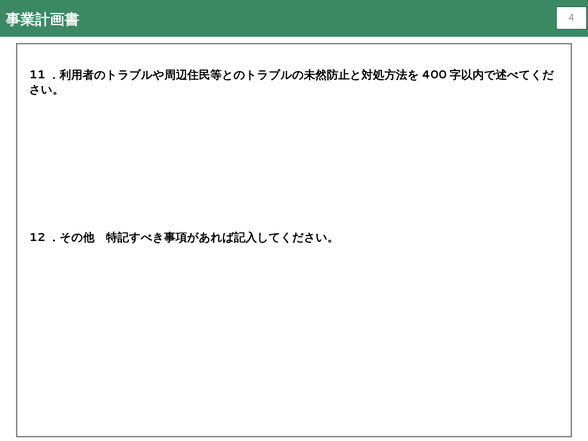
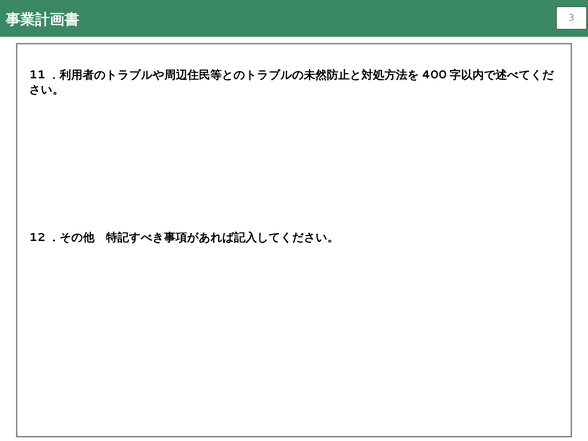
4: 4 -> 3
